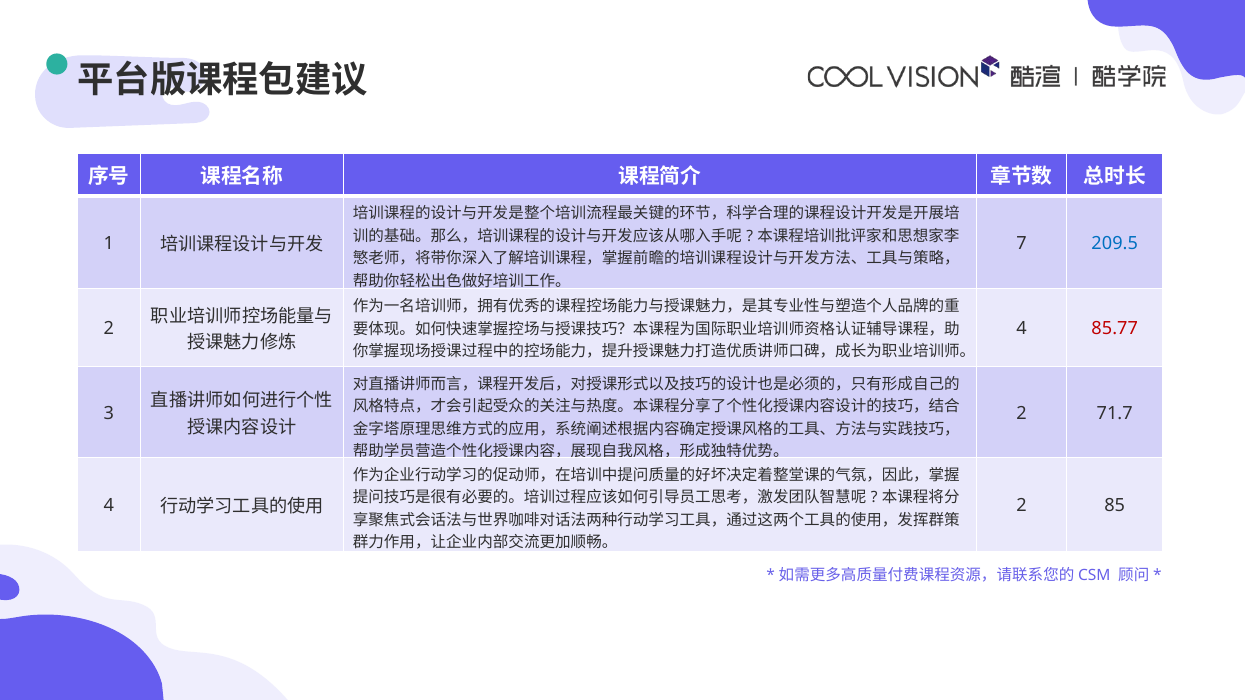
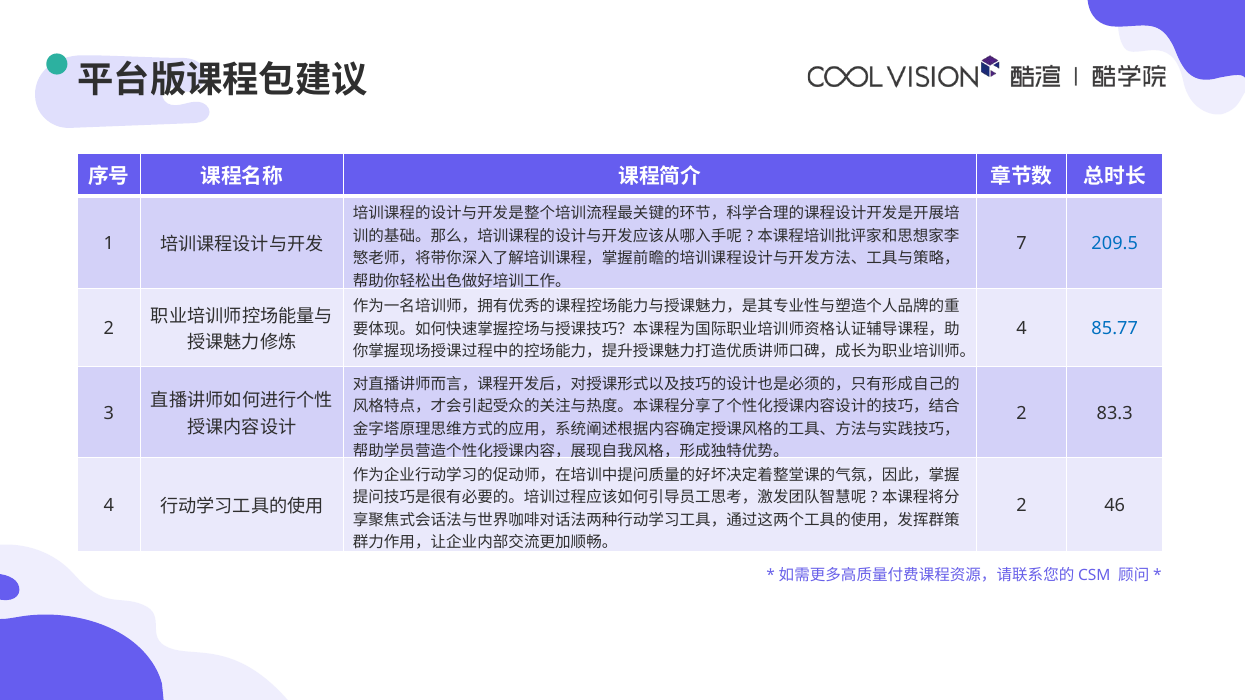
85.77 colour: red -> blue
71.7: 71.7 -> 83.3
85: 85 -> 46
